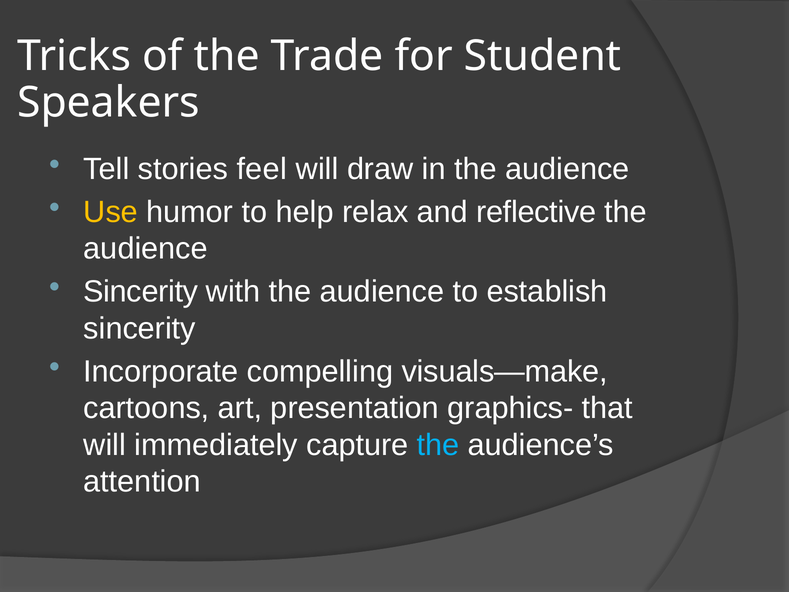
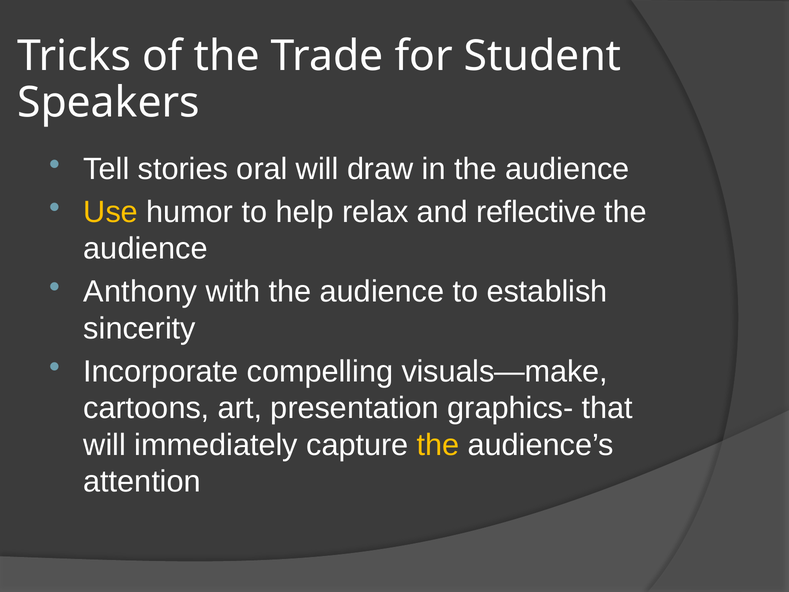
feel: feel -> oral
Sincerity at (141, 292): Sincerity -> Anthony
the at (438, 445) colour: light blue -> yellow
